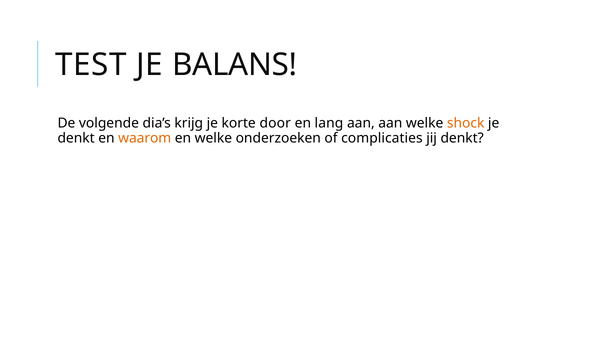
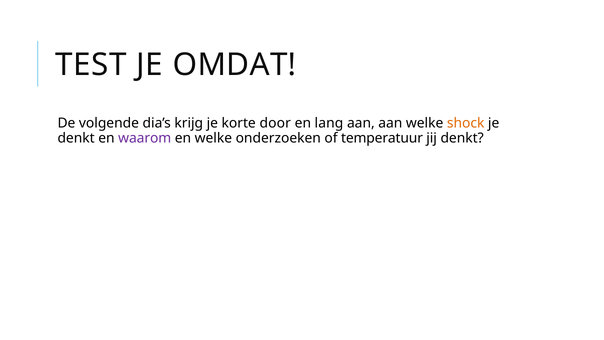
BALANS: BALANS -> OMDAT
waarom colour: orange -> purple
complicaties: complicaties -> temperatuur
